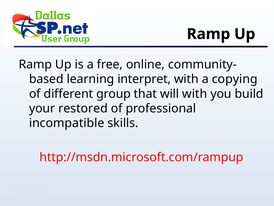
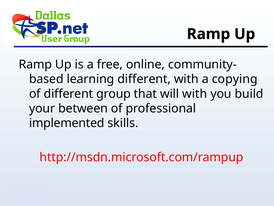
learning interpret: interpret -> different
restored: restored -> between
incompatible: incompatible -> implemented
